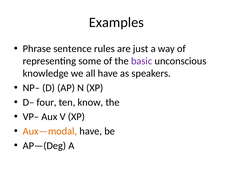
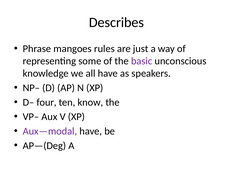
Examples: Examples -> Describes
sentence: sentence -> mangoes
Aux—modal colour: orange -> purple
